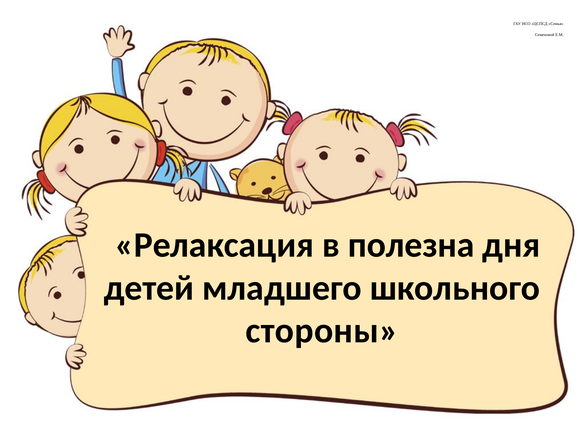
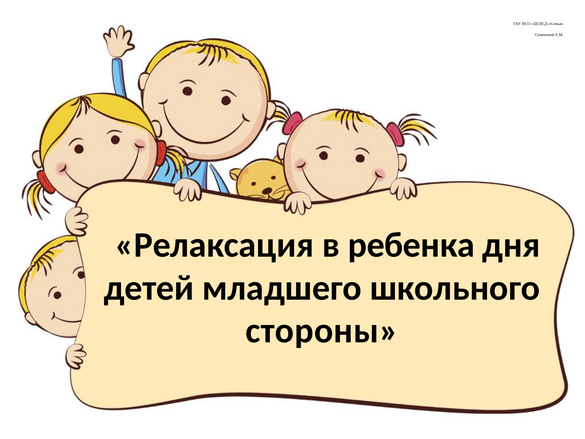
полезна: полезна -> ребенка
